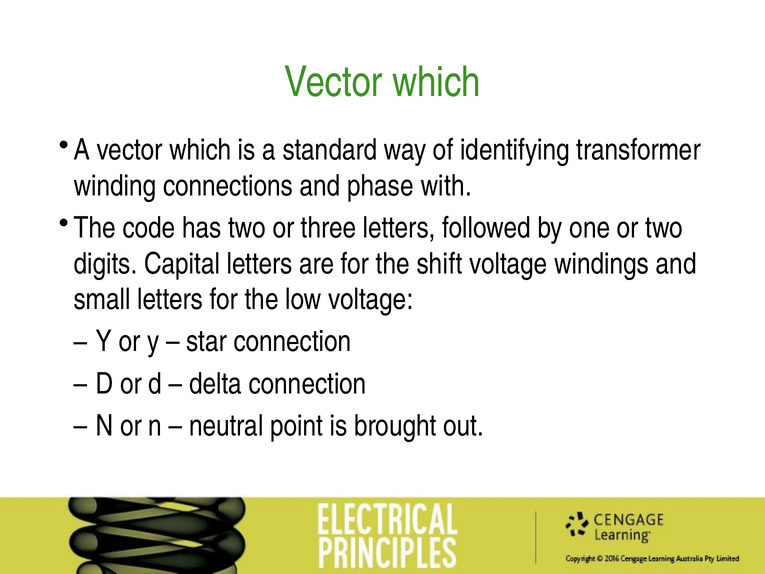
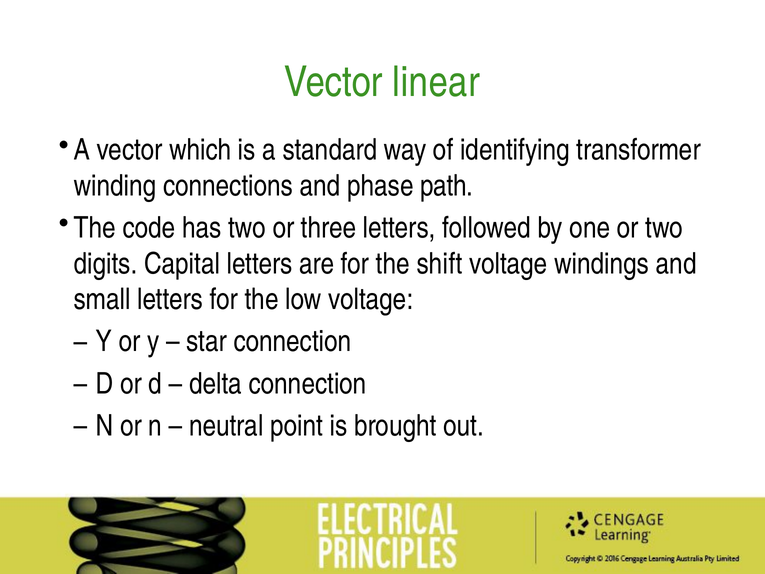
which at (436, 82): which -> linear
with: with -> path
